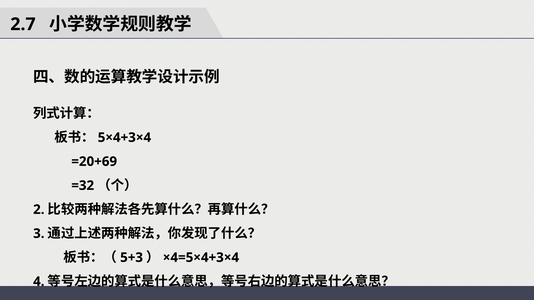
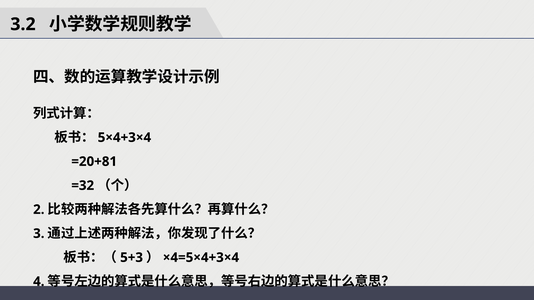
2.7: 2.7 -> 3.2
=20+69: =20+69 -> =20+81
